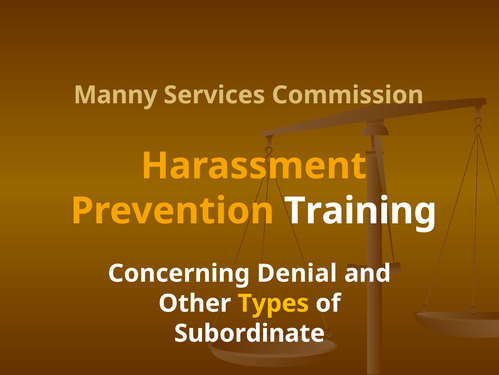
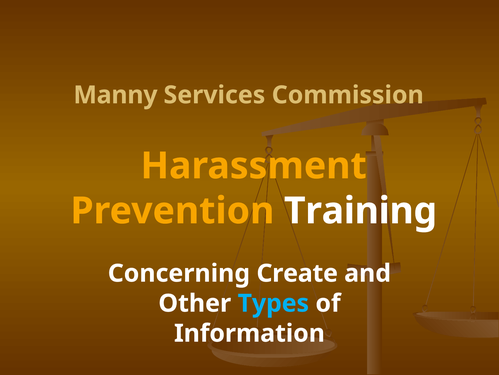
Denial: Denial -> Create
Types colour: yellow -> light blue
Subordinate: Subordinate -> Information
